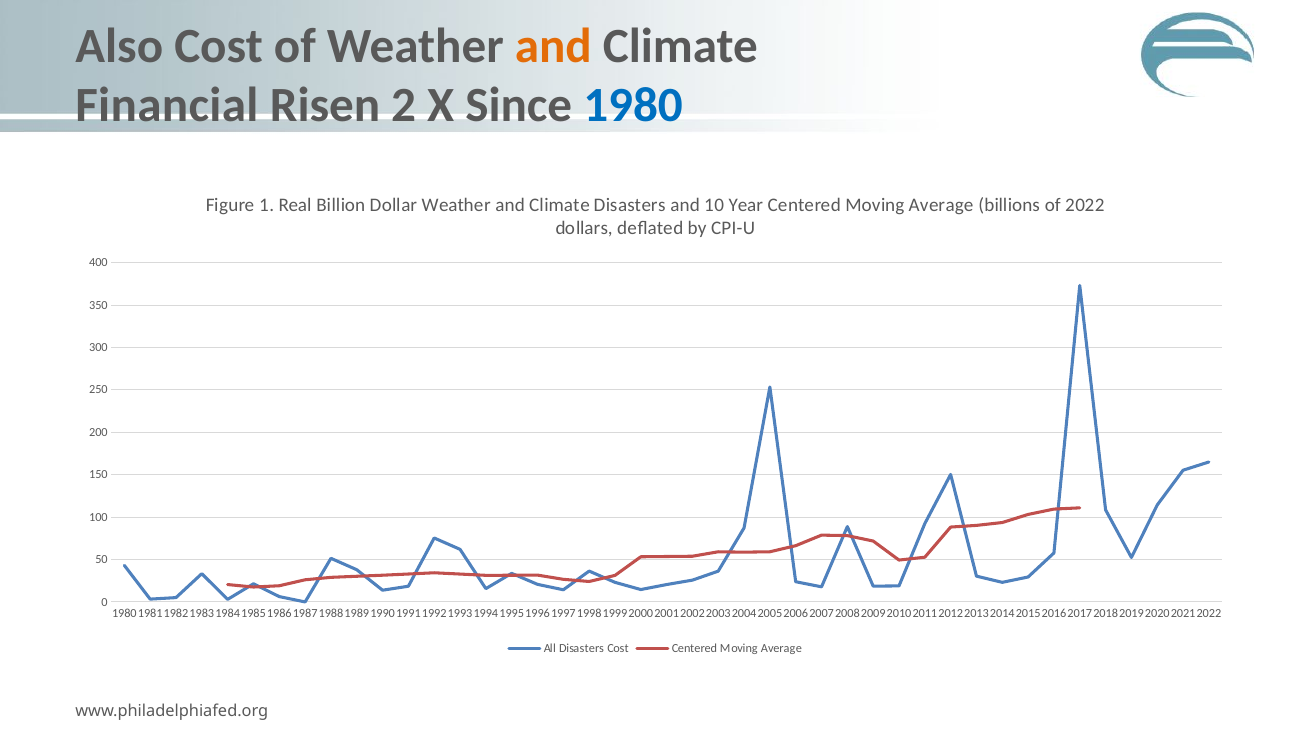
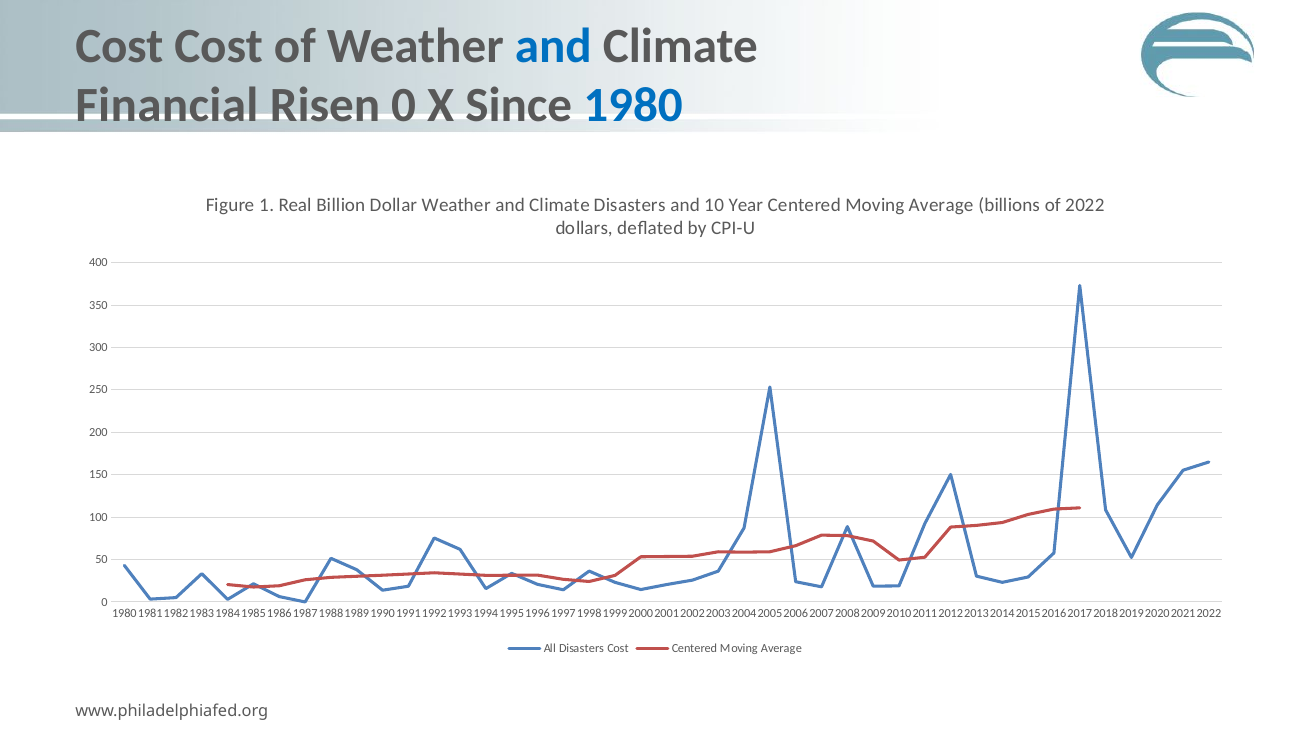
Also at (119, 46): Also -> Cost
and at (553, 46) colour: orange -> blue
Risen 2: 2 -> 0
